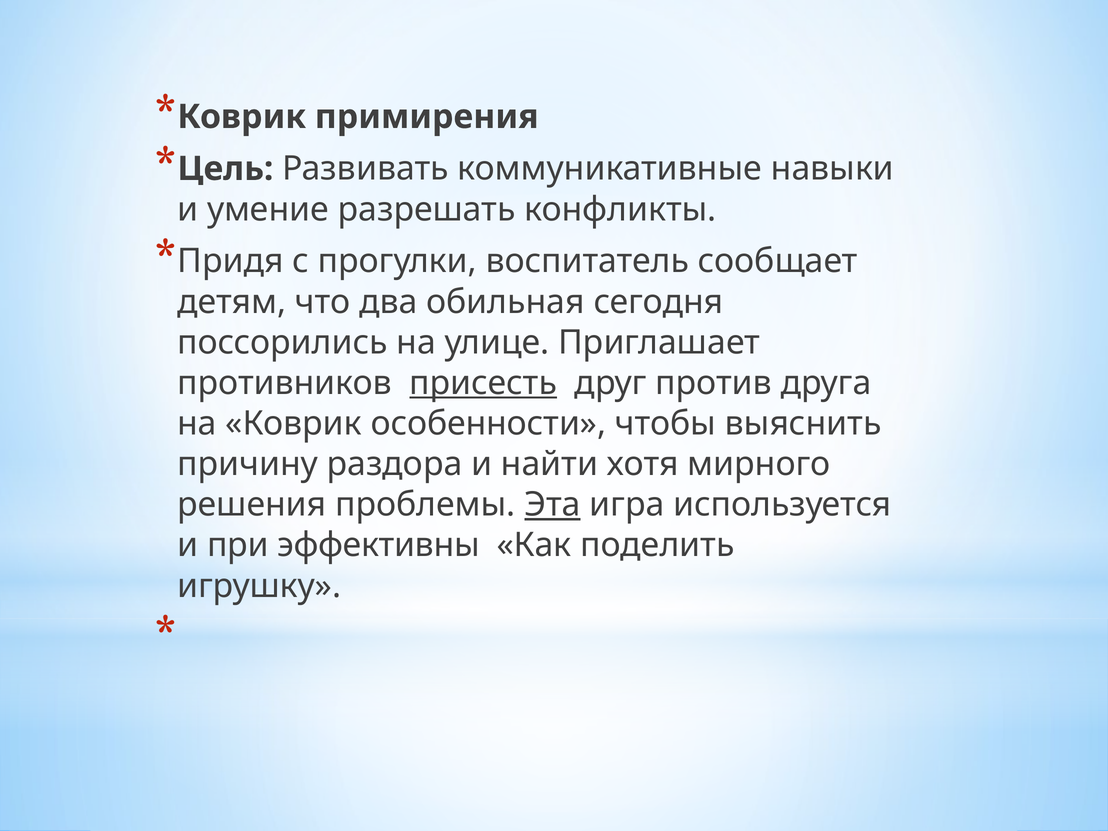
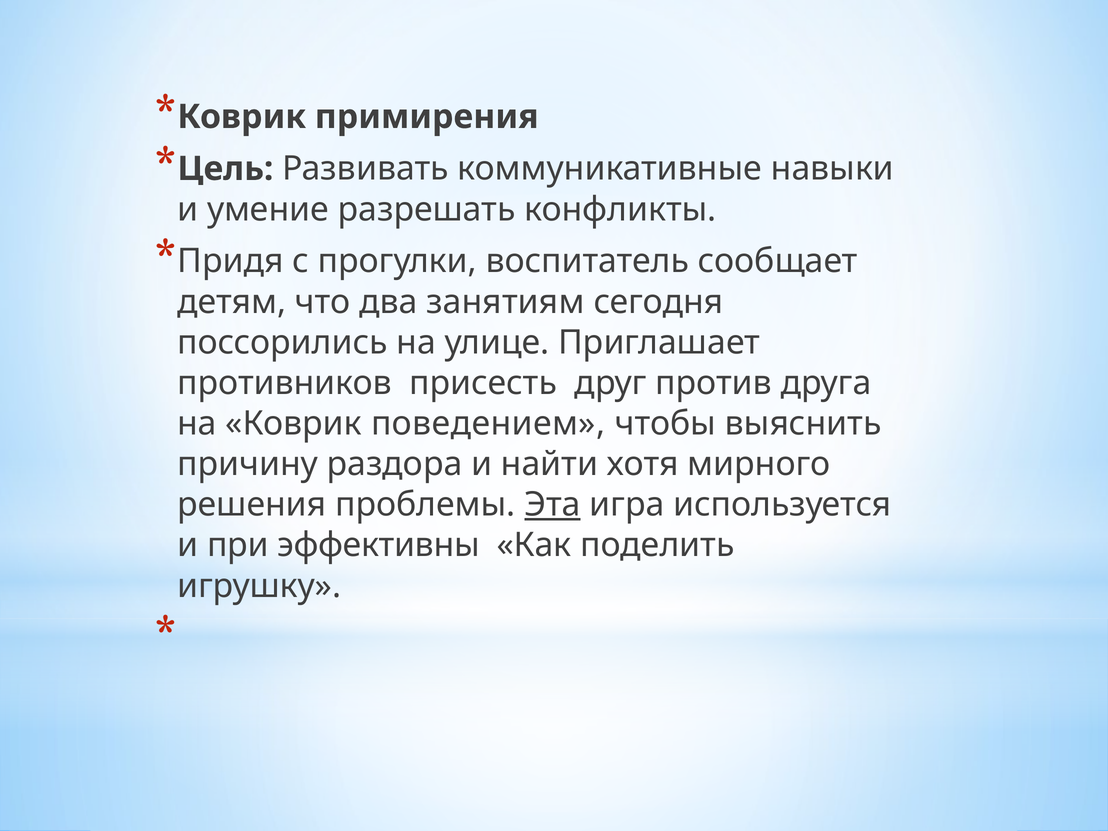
обильная: обильная -> занятиям
присесть underline: present -> none
особенности: особенности -> поведением
